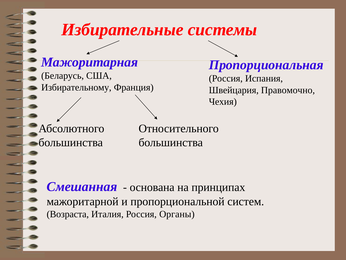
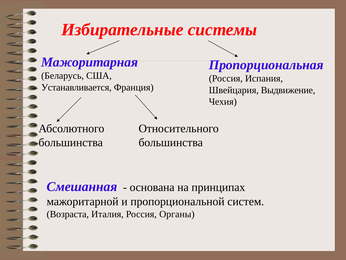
Избирательному: Избирательному -> Устанавливается
Правомочно: Правомочно -> Выдвижение
